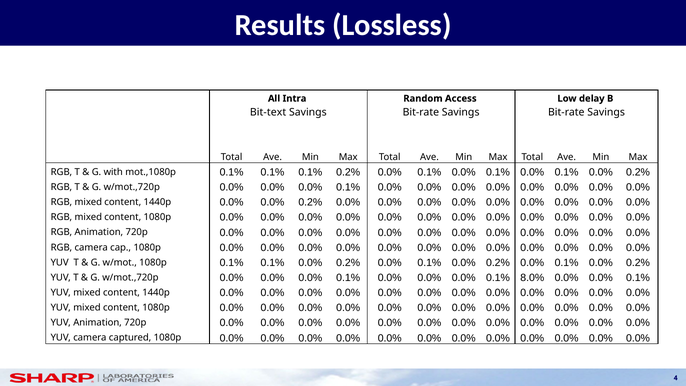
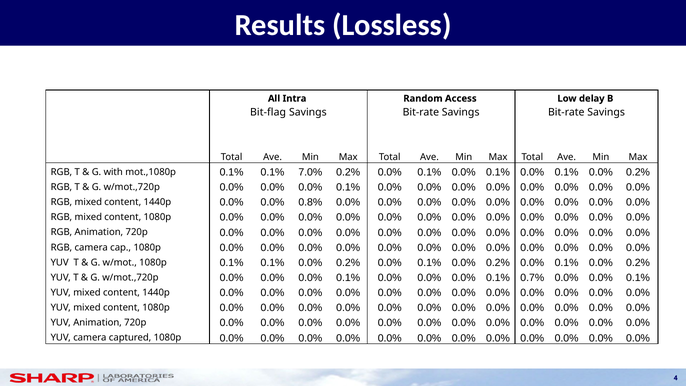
Bit-text: Bit-text -> Bit-flag
0.1% 0.1% 0.1%: 0.1% -> 7.0%
0.0% 0.0% 0.2%: 0.2% -> 0.8%
8.0%: 8.0% -> 0.7%
